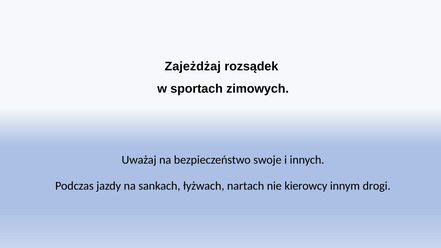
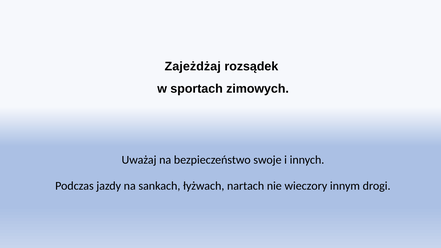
kierowcy: kierowcy -> wieczory
